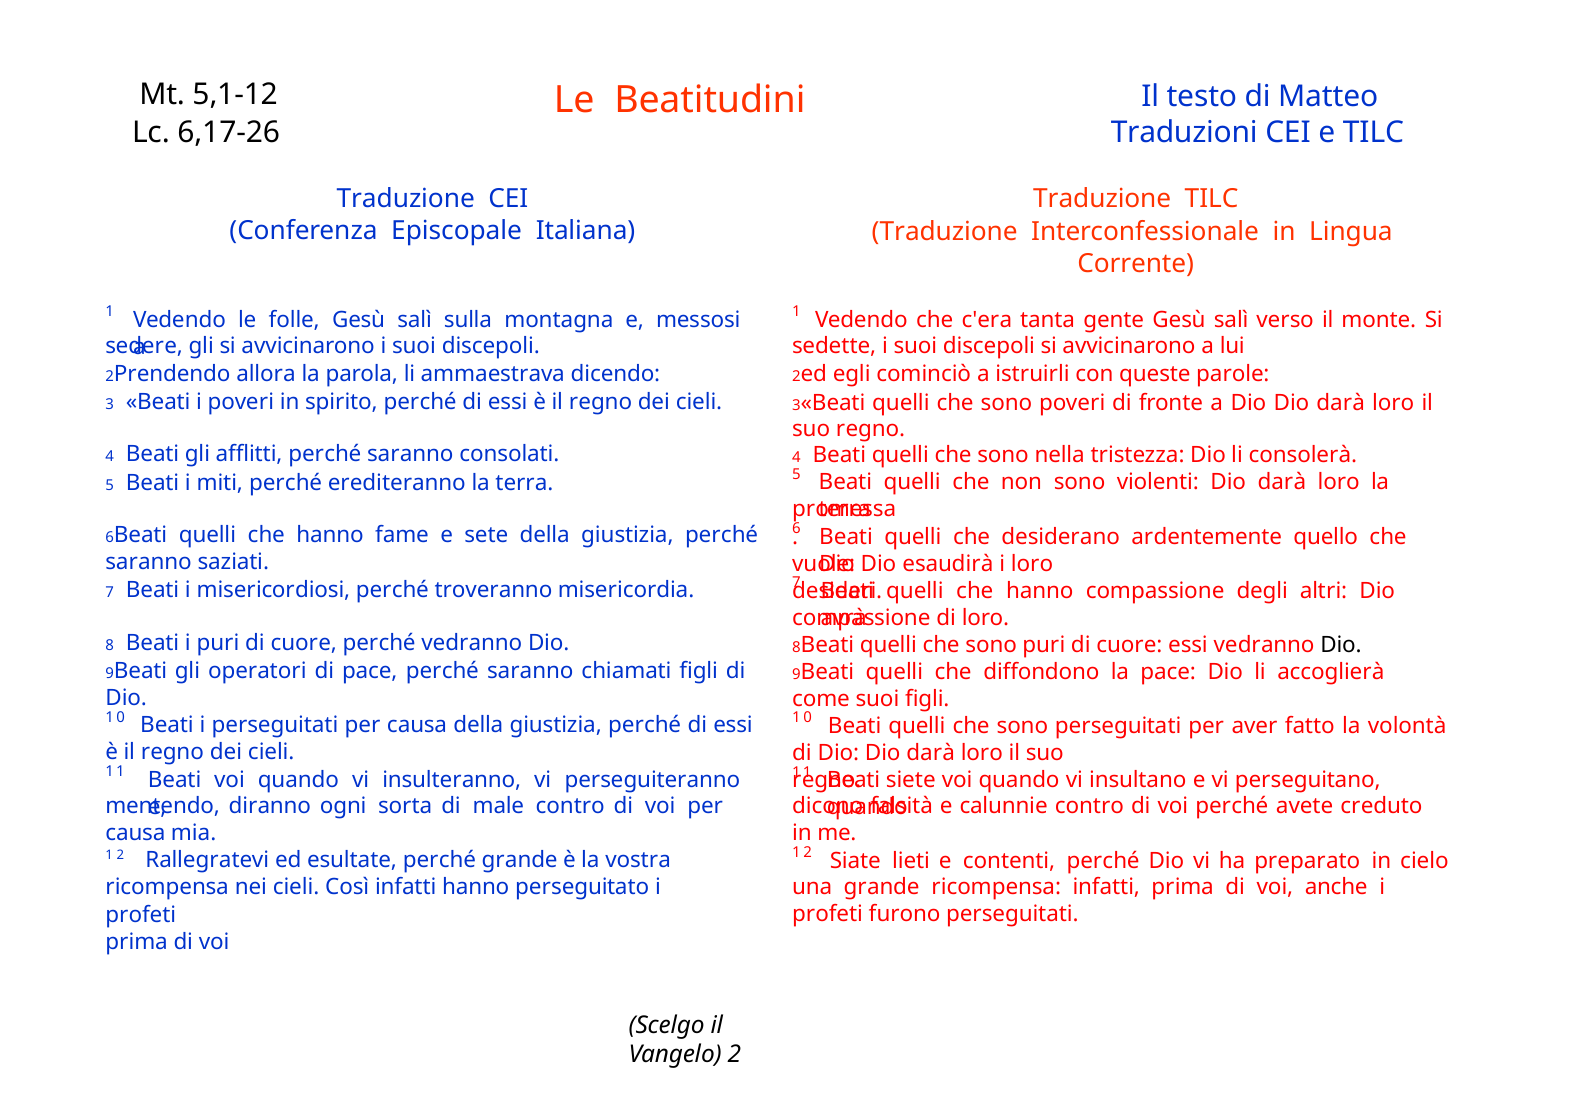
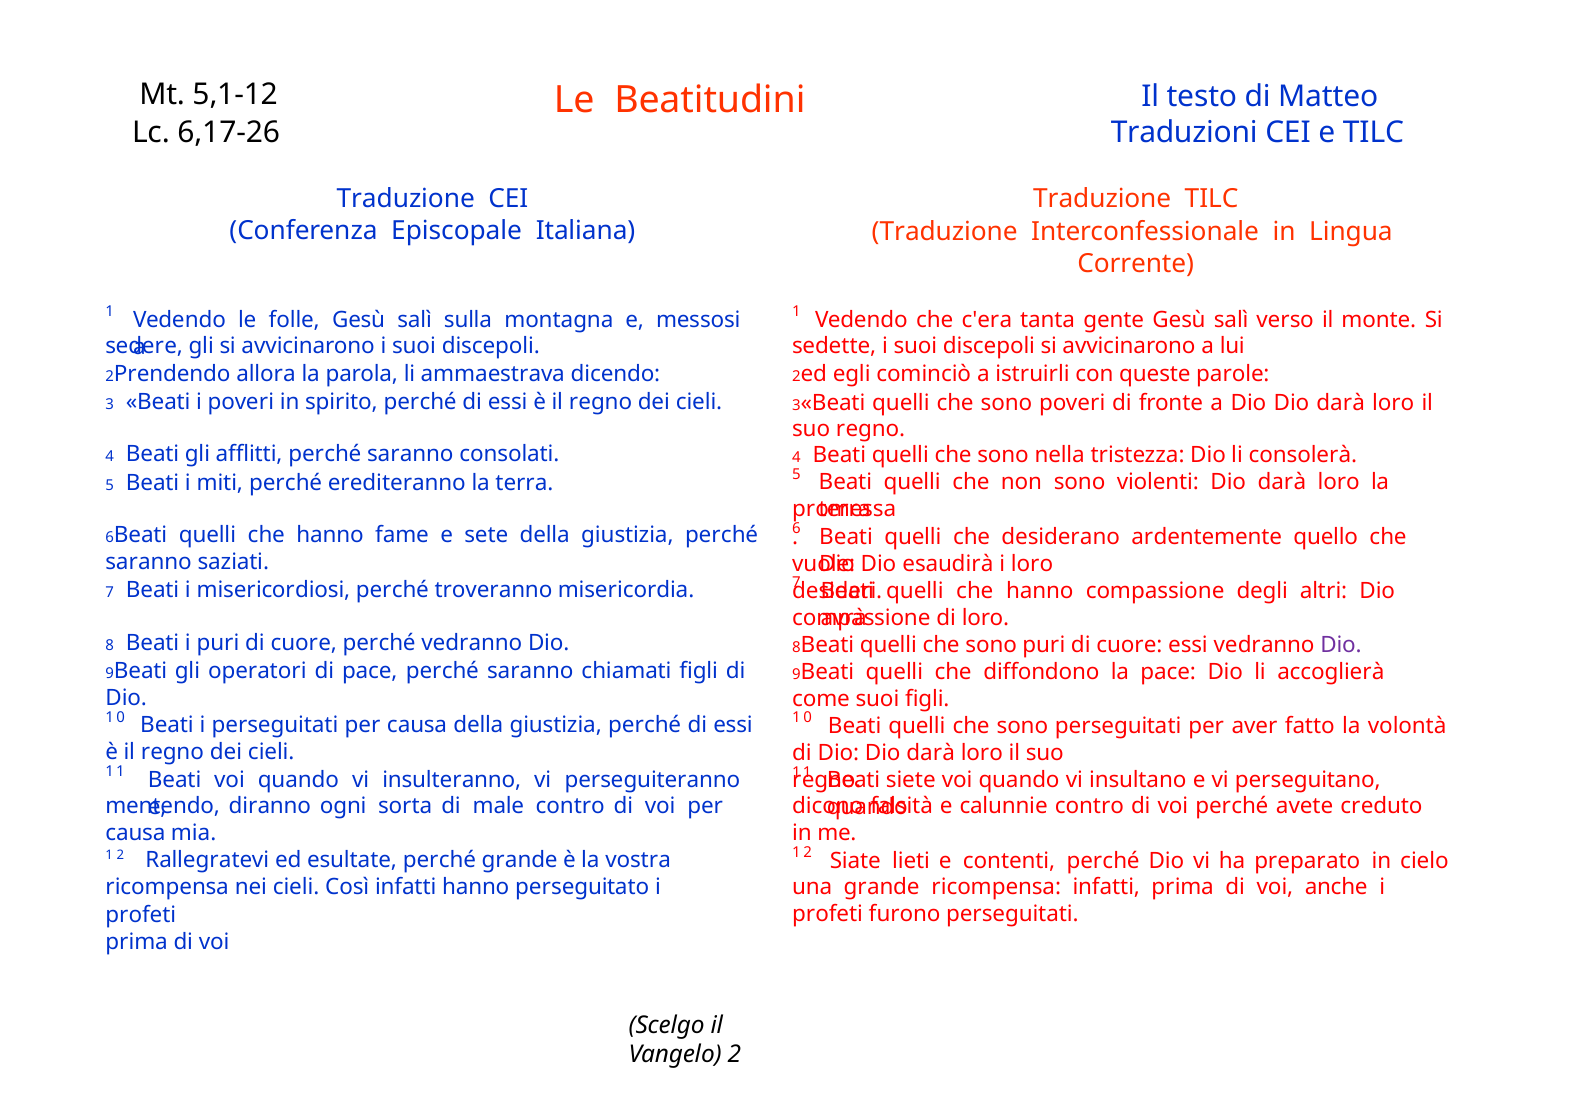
Dio at (1341, 645) colour: black -> purple
